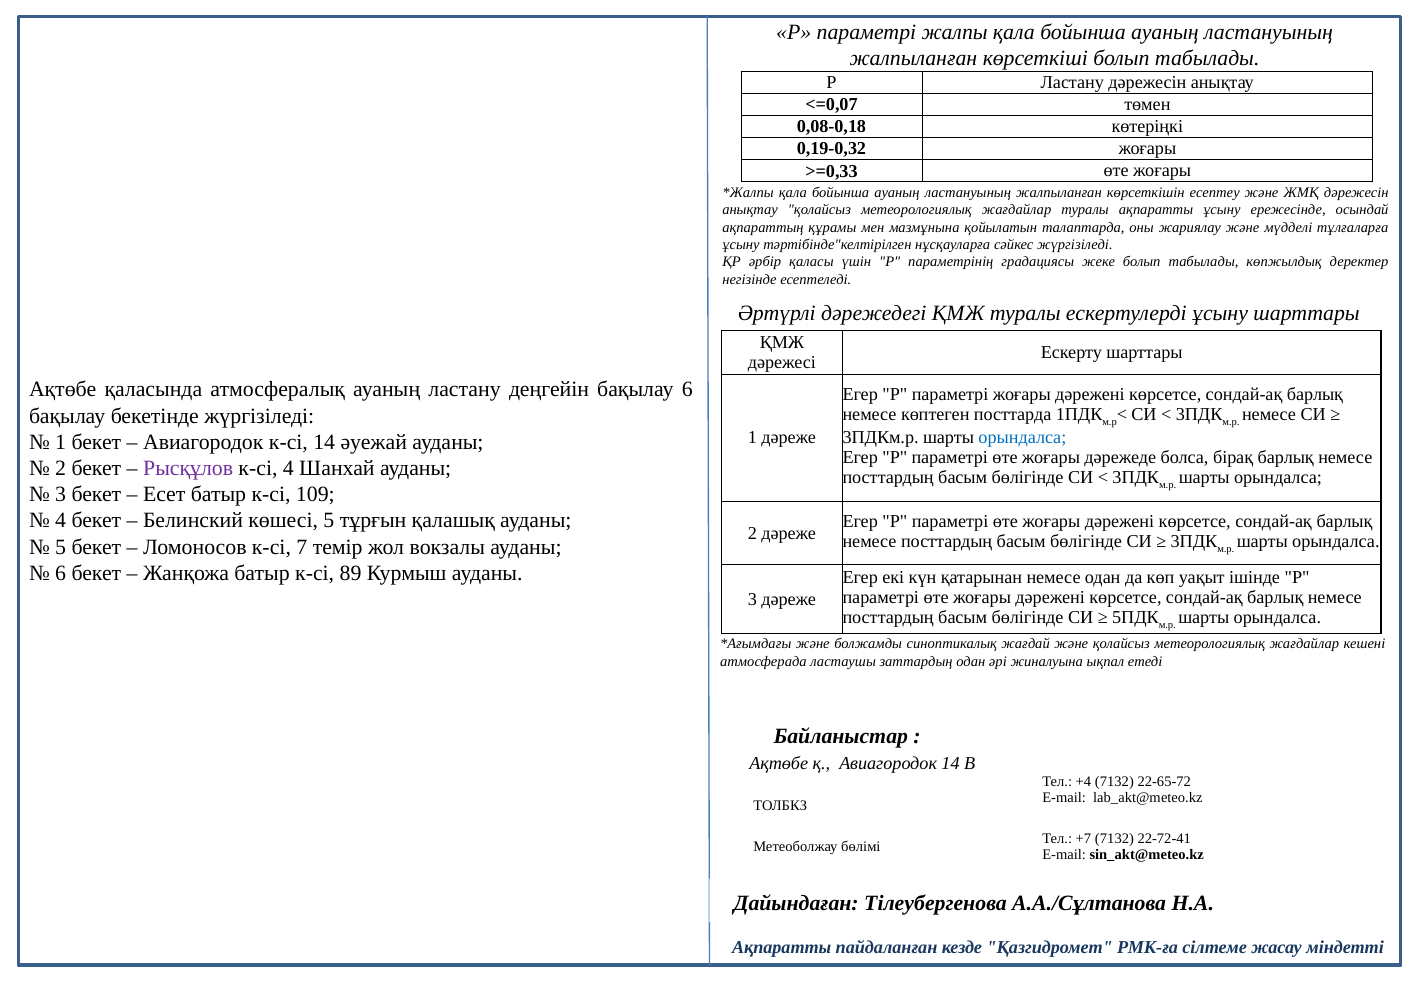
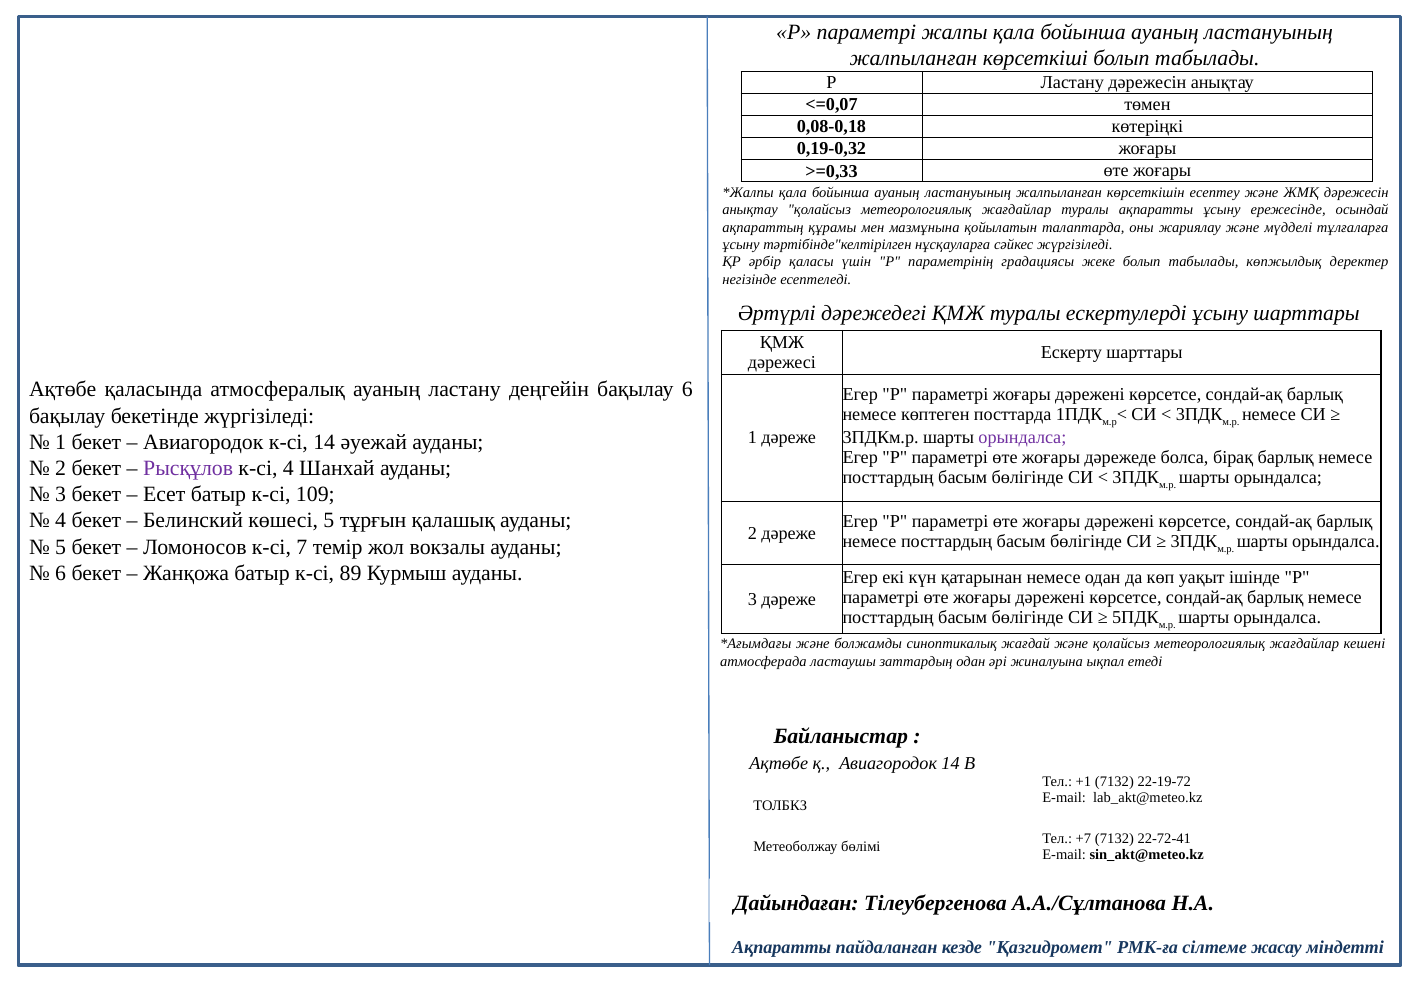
орындалса at (1022, 438) colour: blue -> purple
+4: +4 -> +1
22-65-72: 22-65-72 -> 22-19-72
